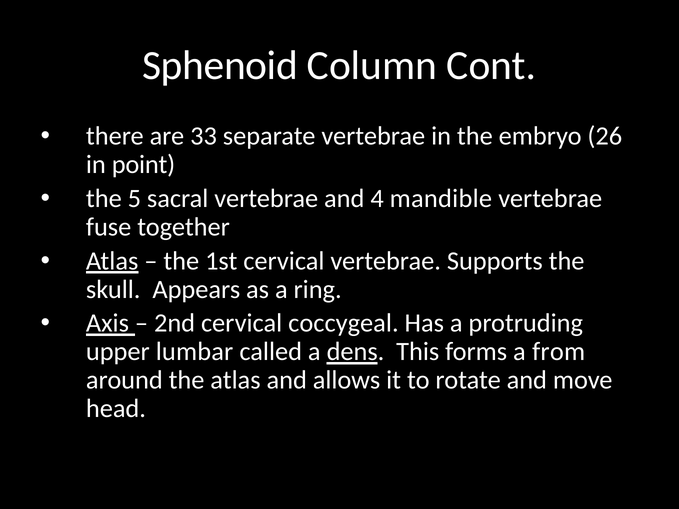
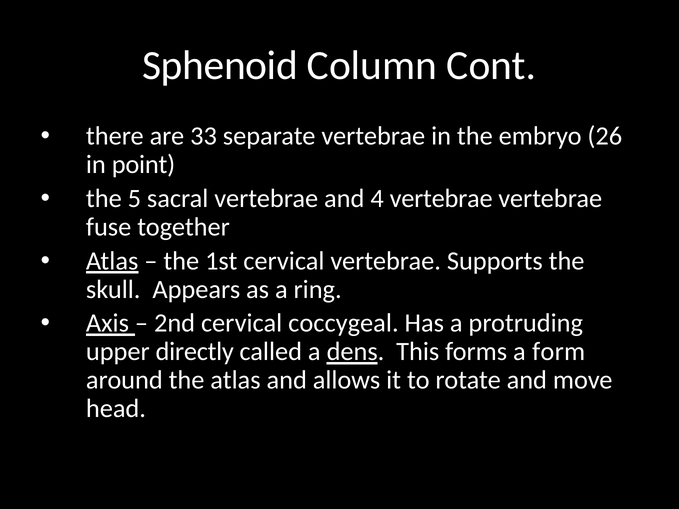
4 mandible: mandible -> vertebrae
lumbar: lumbar -> directly
from: from -> form
